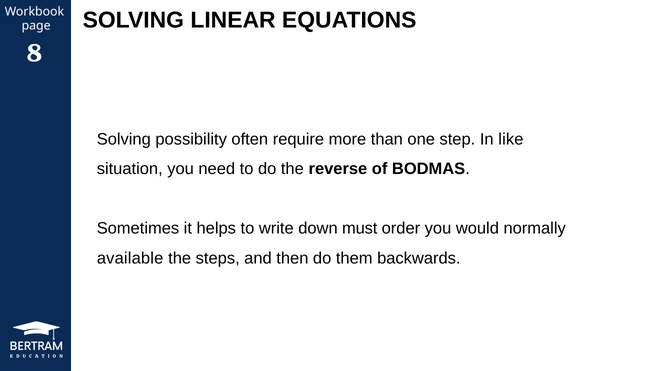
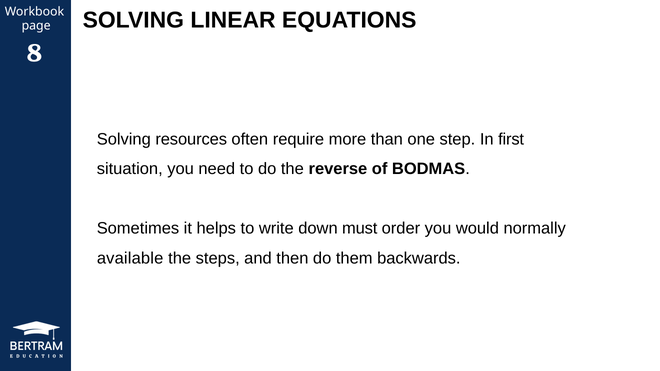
possibility: possibility -> resources
like: like -> first
